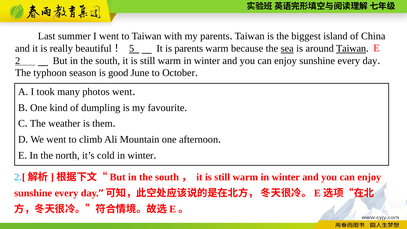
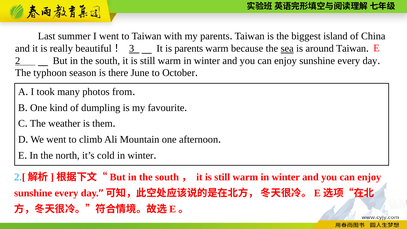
5: 5 -> 3
Taiwan at (351, 48) underline: present -> none
good: good -> there
photos went: went -> from
